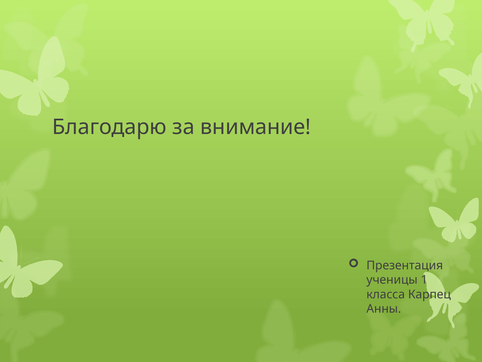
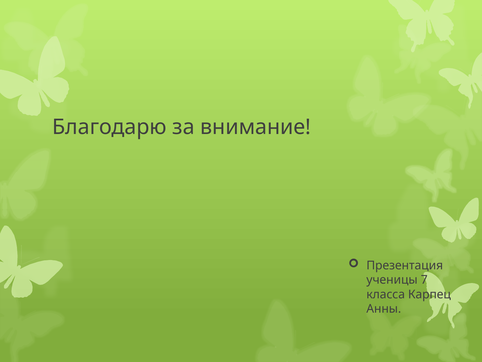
1: 1 -> 7
